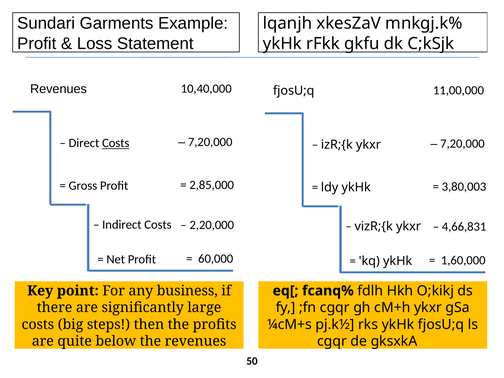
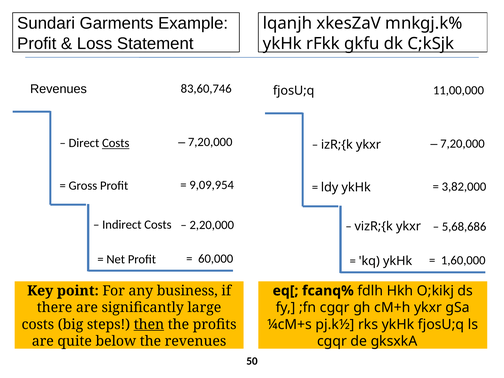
10,40,000: 10,40,000 -> 83,60,746
2,85,000: 2,85,000 -> 9,09,954
3,80,003: 3,80,003 -> 3,82,000
4,66,831: 4,66,831 -> 5,68,686
then underline: none -> present
